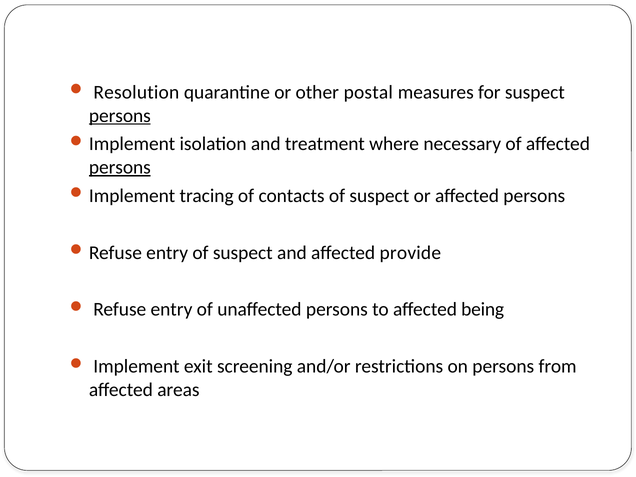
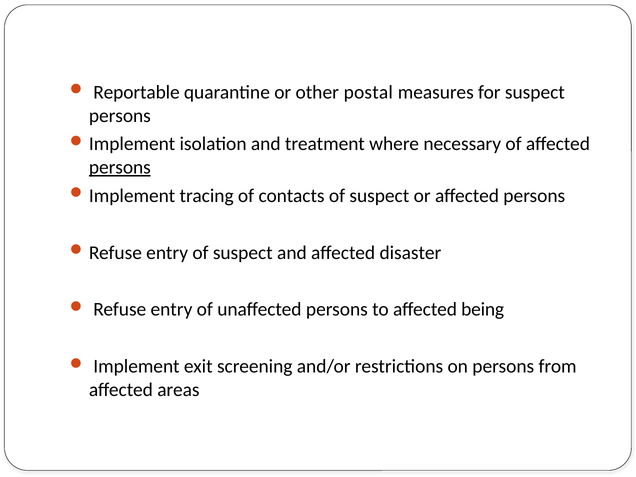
Resolution: Resolution -> Reportable
persons at (120, 116) underline: present -> none
provide: provide -> disaster
